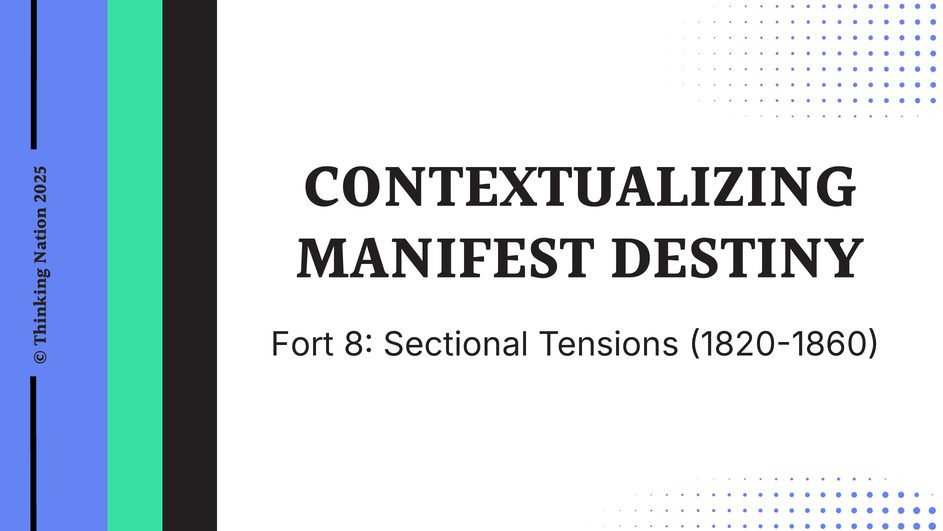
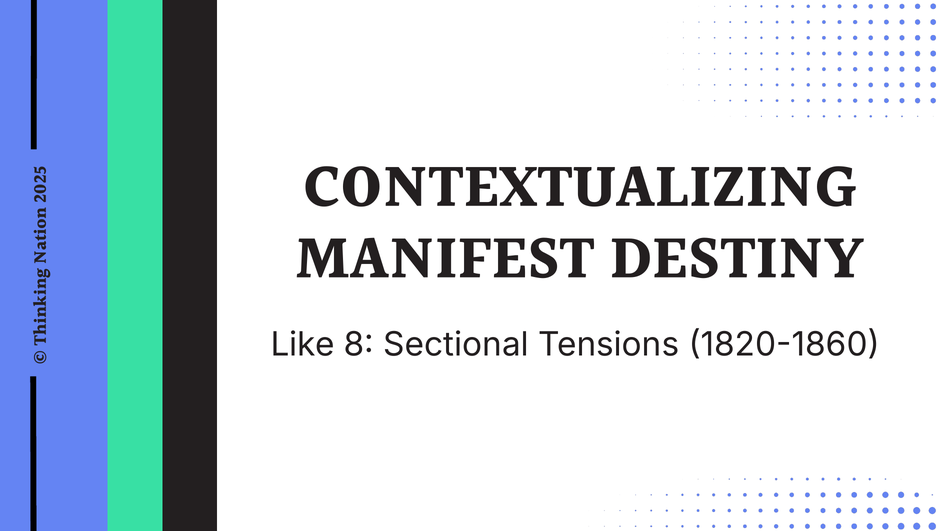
Fort: Fort -> Like
